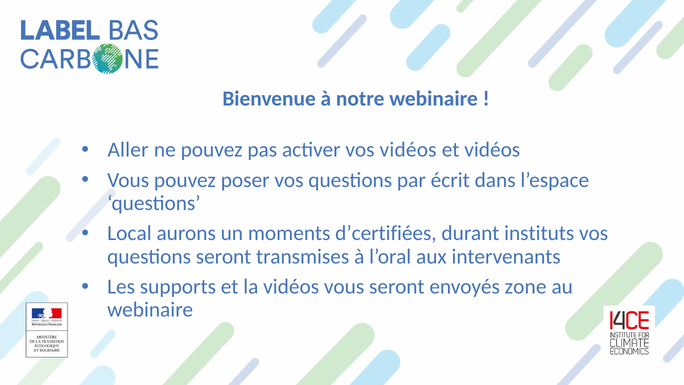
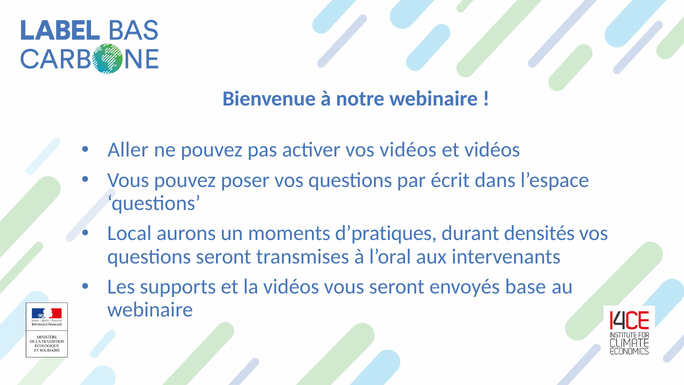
d’certifiées: d’certifiées -> d’pratiques
instituts: instituts -> densités
zone: zone -> base
